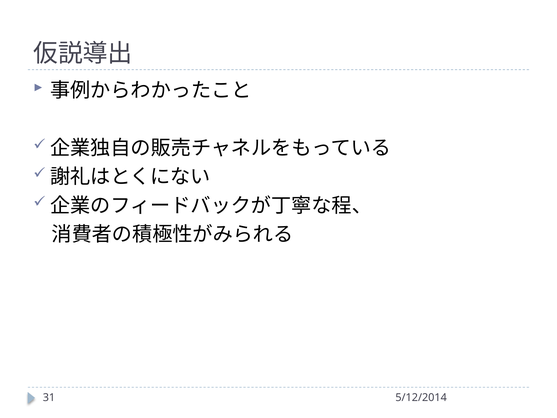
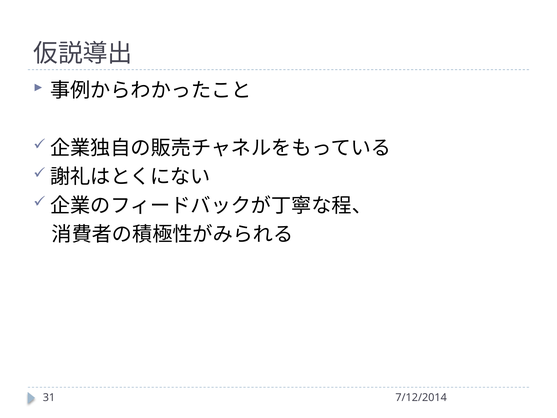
5/12/2014: 5/12/2014 -> 7/12/2014
